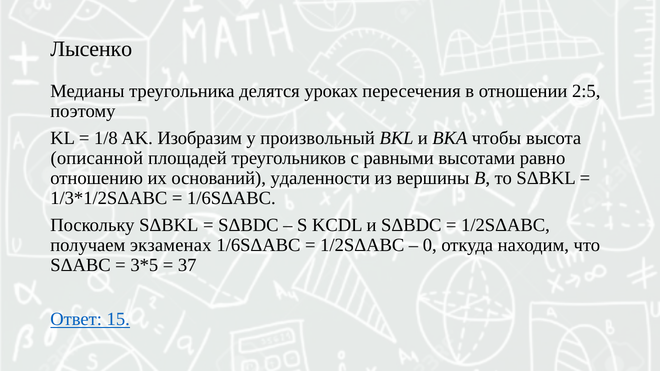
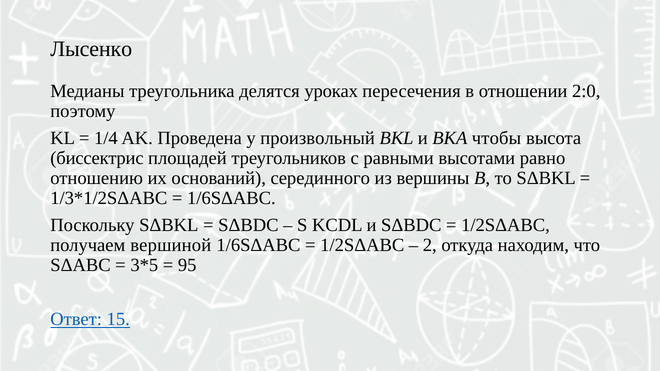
2:5: 2:5 -> 2:0
1/8: 1/8 -> 1/4
Изобразим: Изобразим -> Проведена
описанной: описанной -> биссектрис
удаленности: удаленности -> серединного
экзаменах: экзаменах -> вершиной
0: 0 -> 2
37: 37 -> 95
